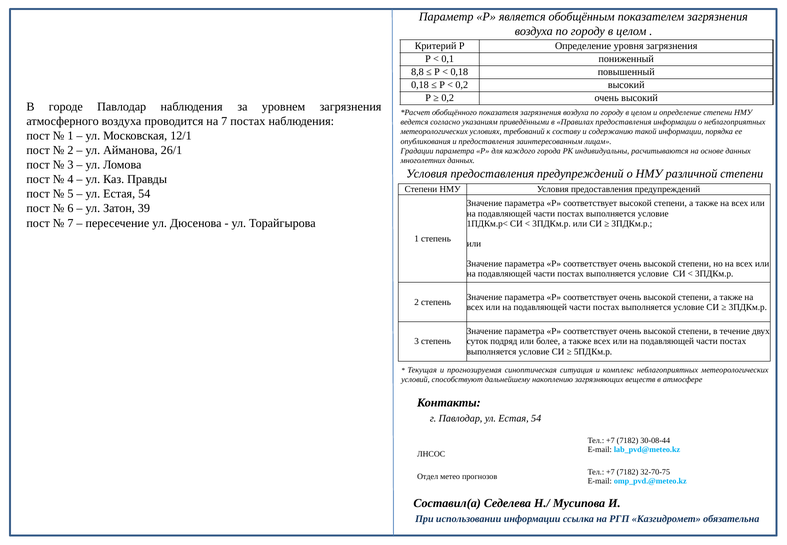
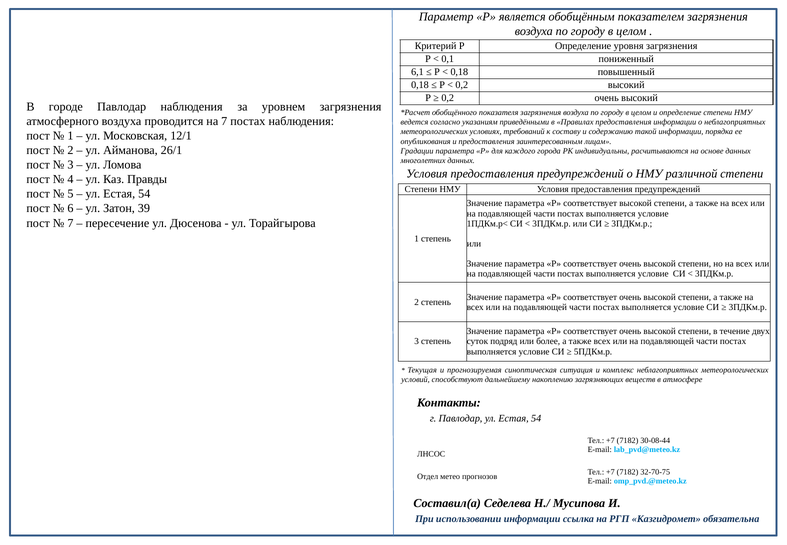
8,8: 8,8 -> 6,1
